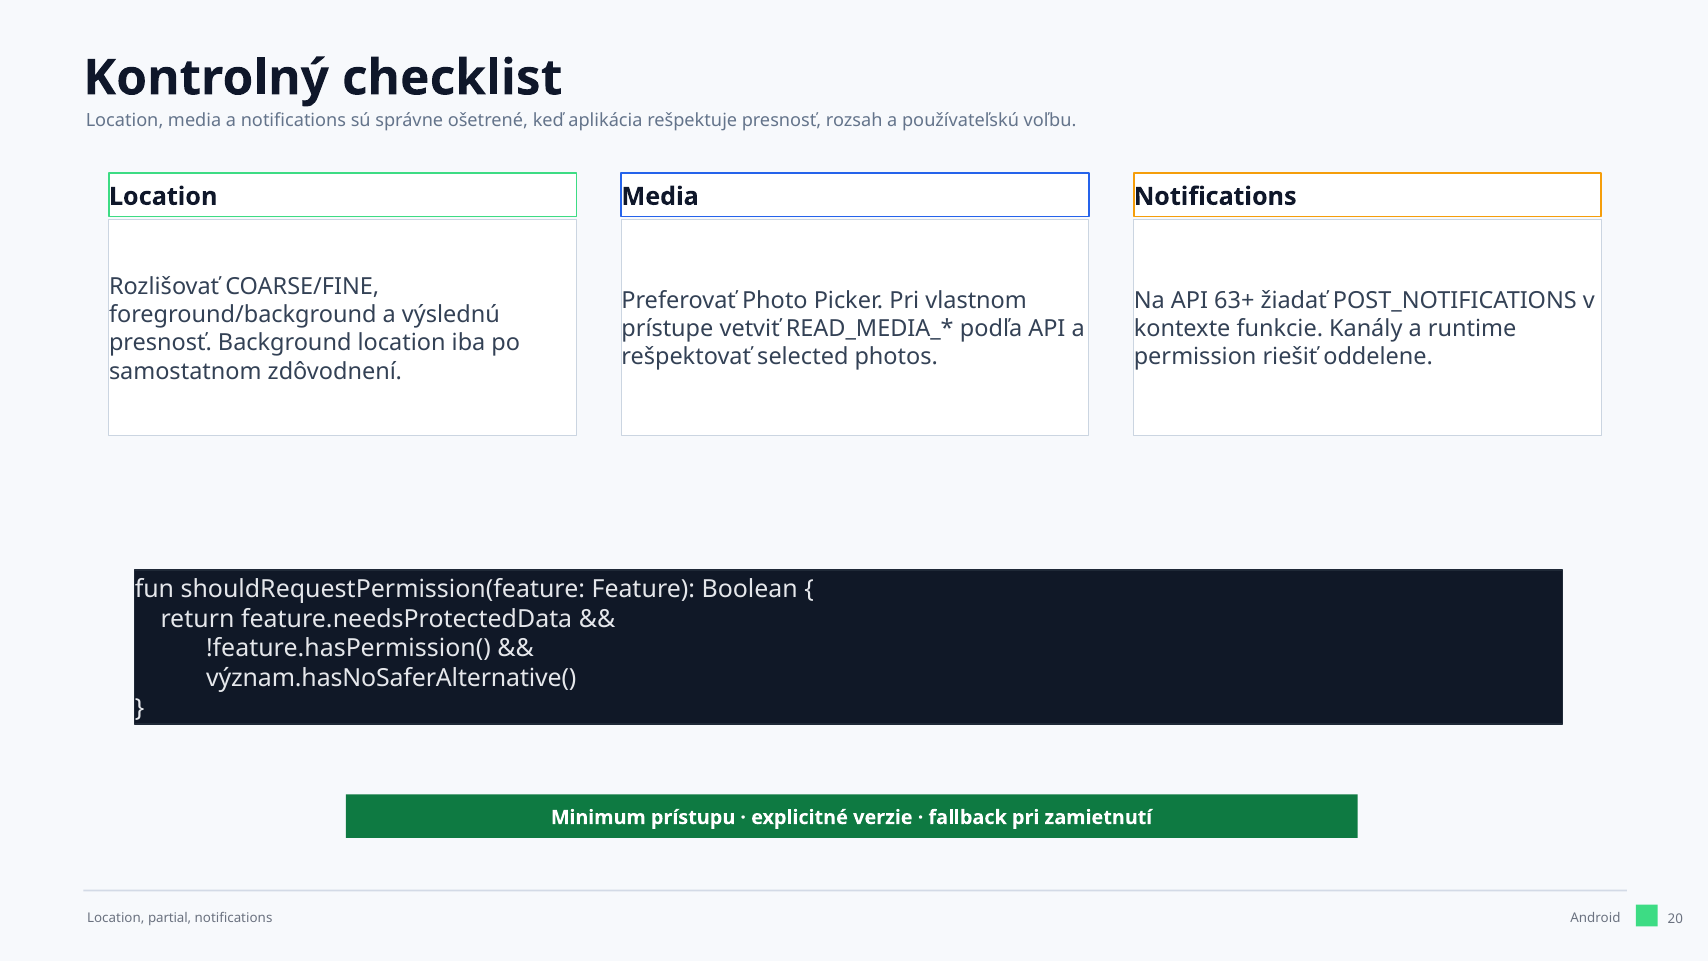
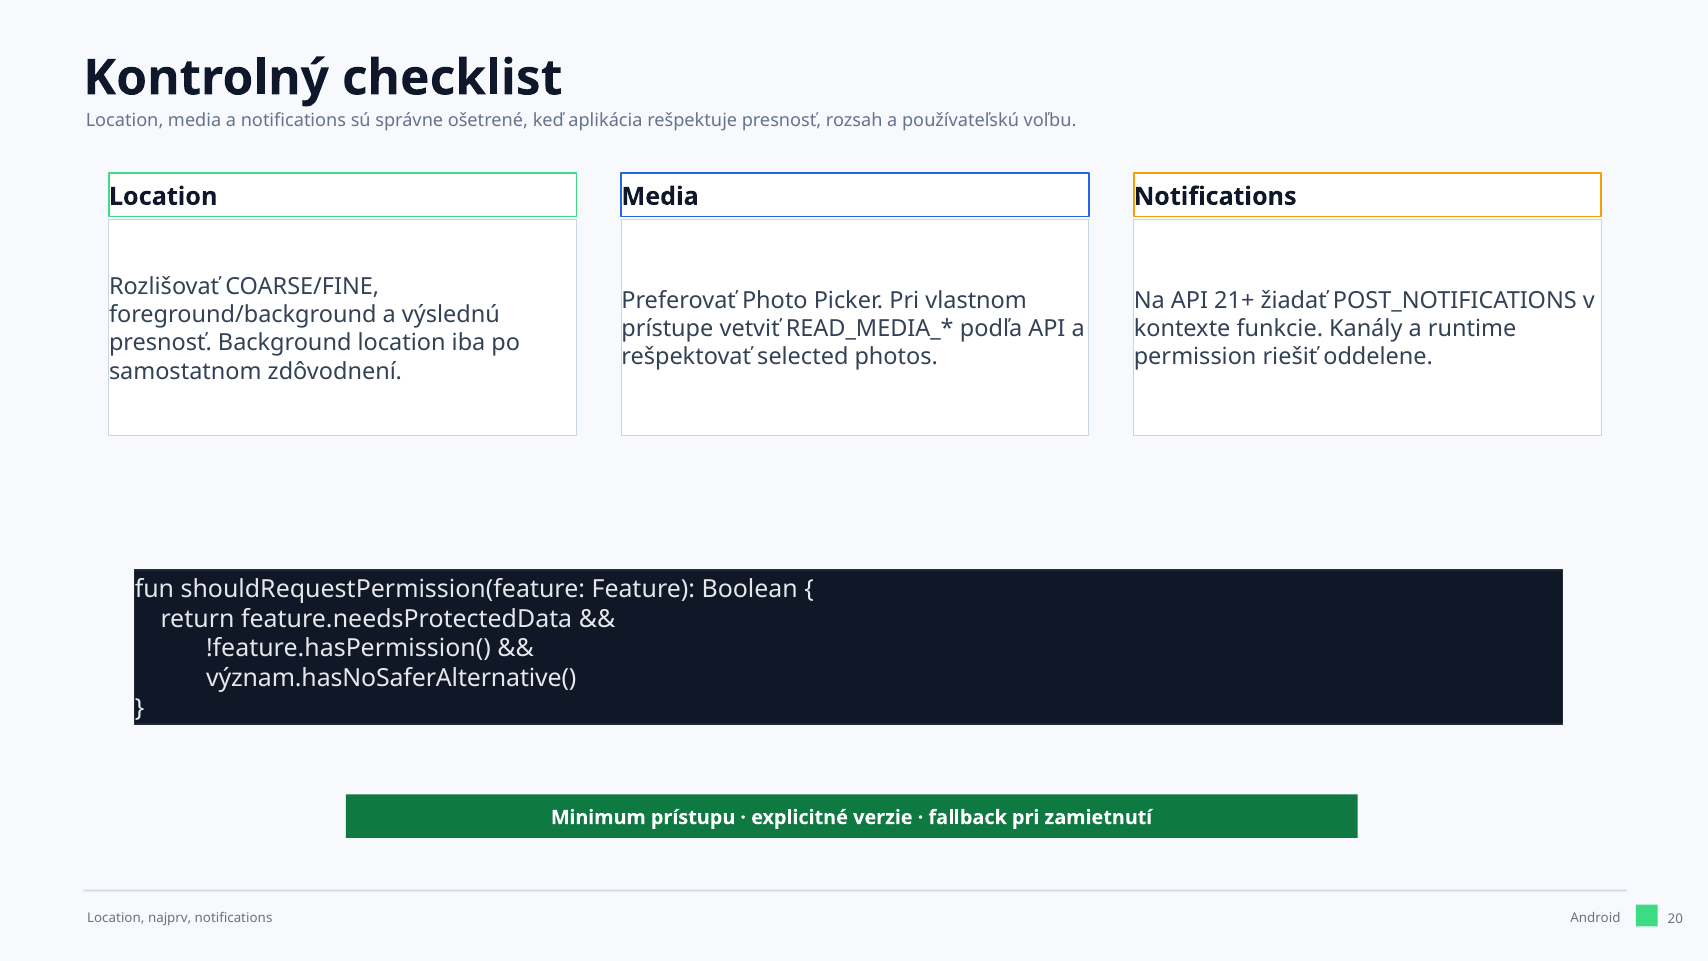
63+: 63+ -> 21+
partial: partial -> najprv
